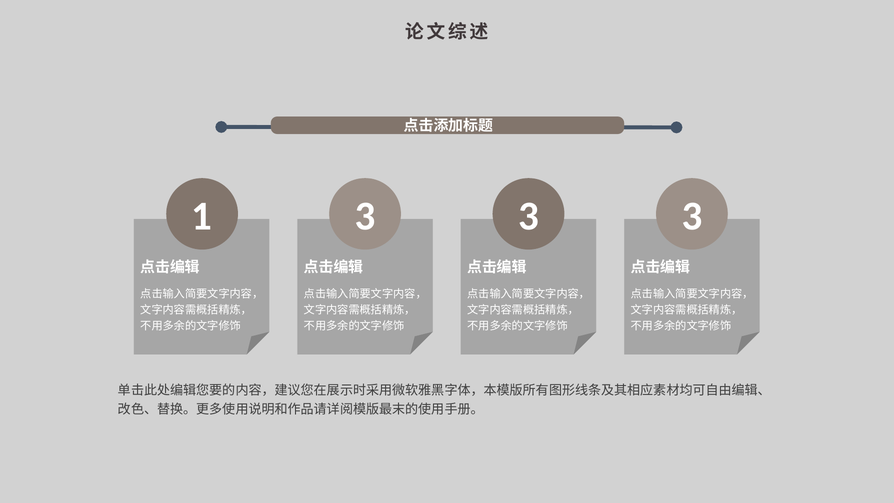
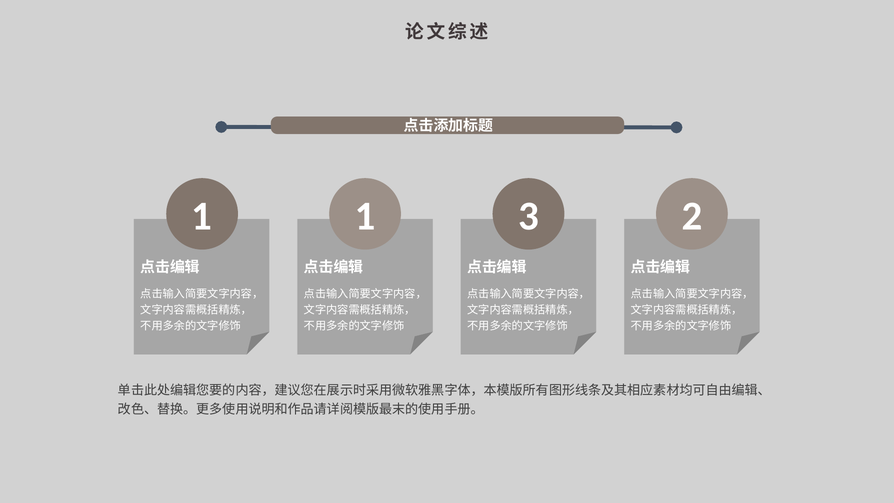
1 3: 3 -> 1
3 at (692, 216): 3 -> 2
